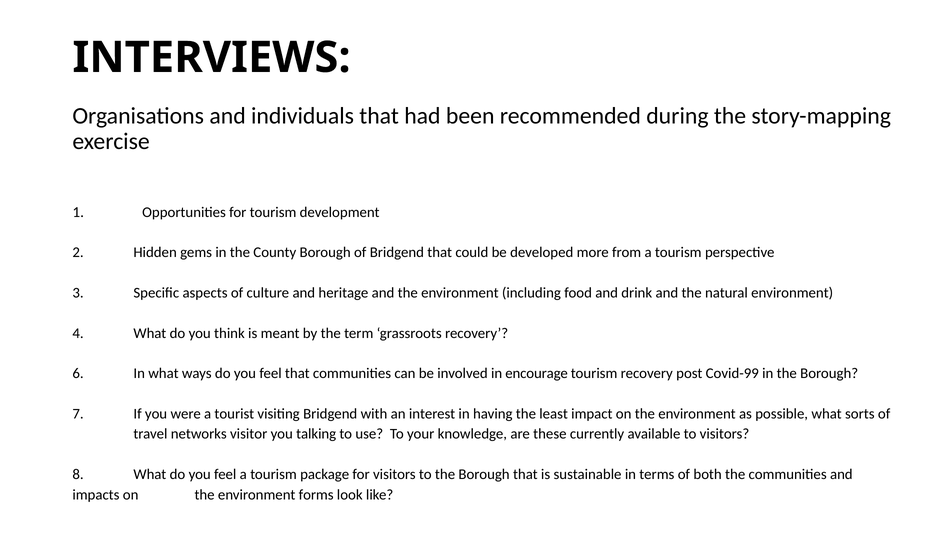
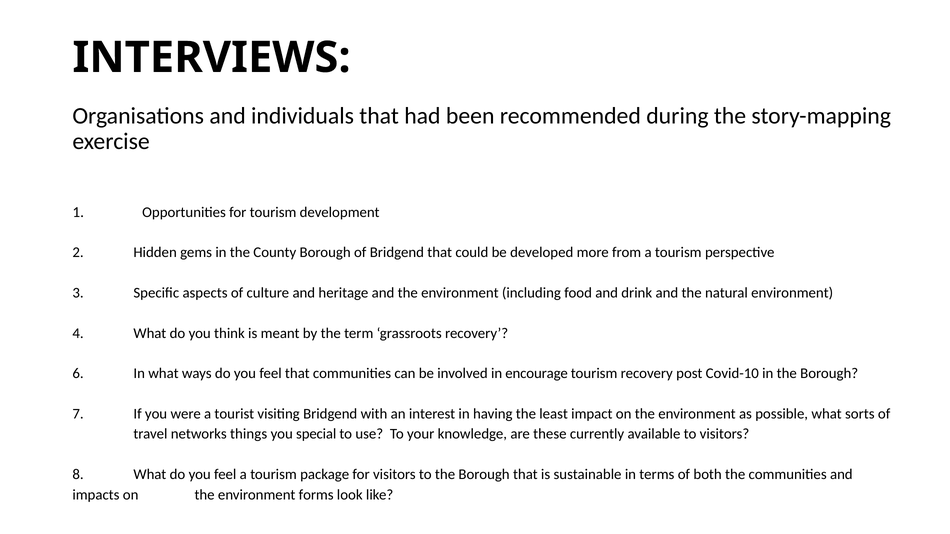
Covid-99: Covid-99 -> Covid-10
visitor: visitor -> things
talking: talking -> special
